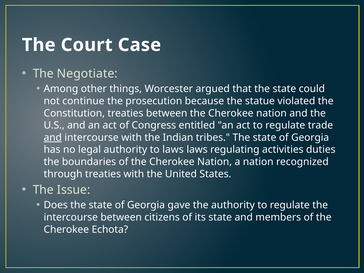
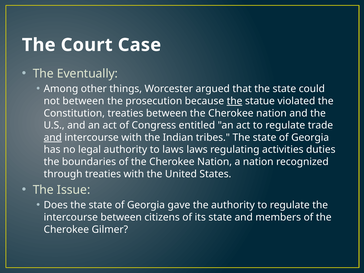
Negotiate: Negotiate -> Eventually
not continue: continue -> between
the at (235, 101) underline: none -> present
Echota: Echota -> Gilmer
